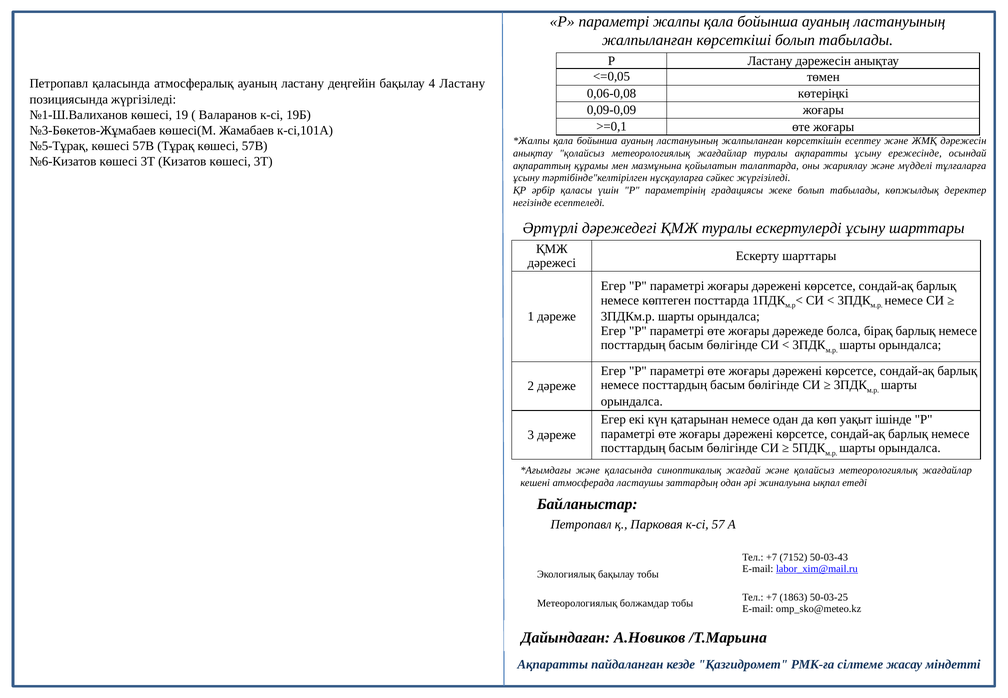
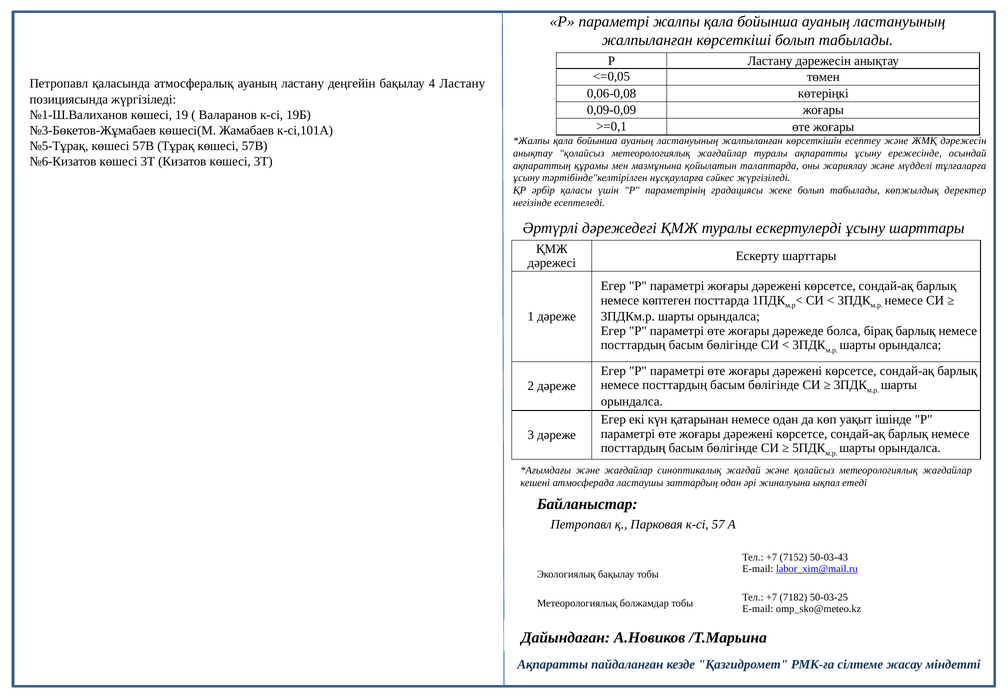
және қаласында: қаласында -> жағдайлар
1863: 1863 -> 7182
